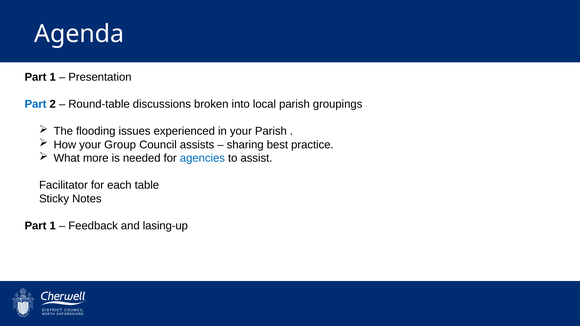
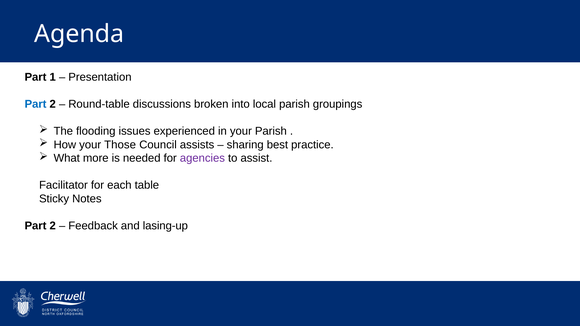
Group: Group -> Those
agencies colour: blue -> purple
1 at (53, 226): 1 -> 2
